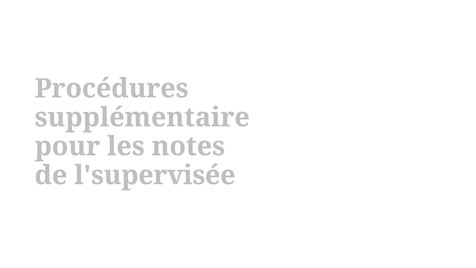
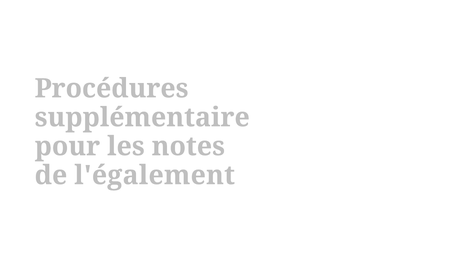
l'supervisée: l'supervisée -> l'également
